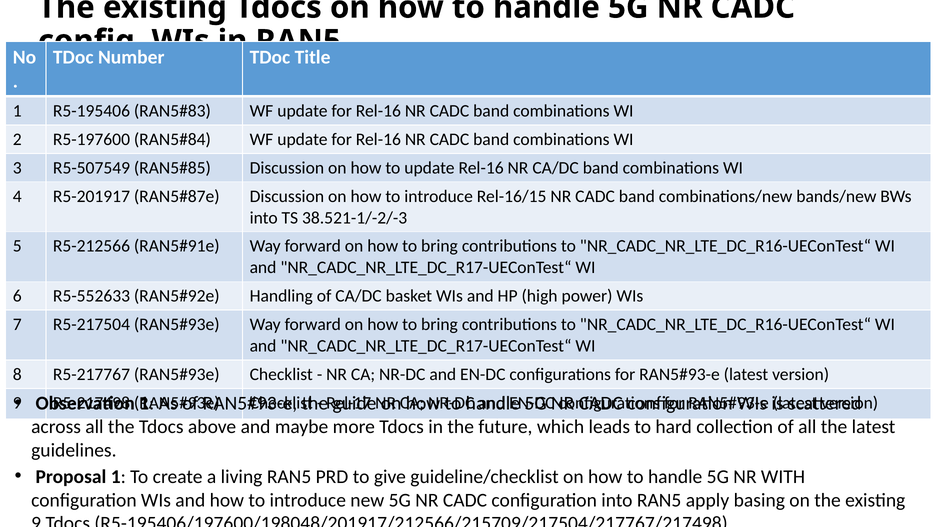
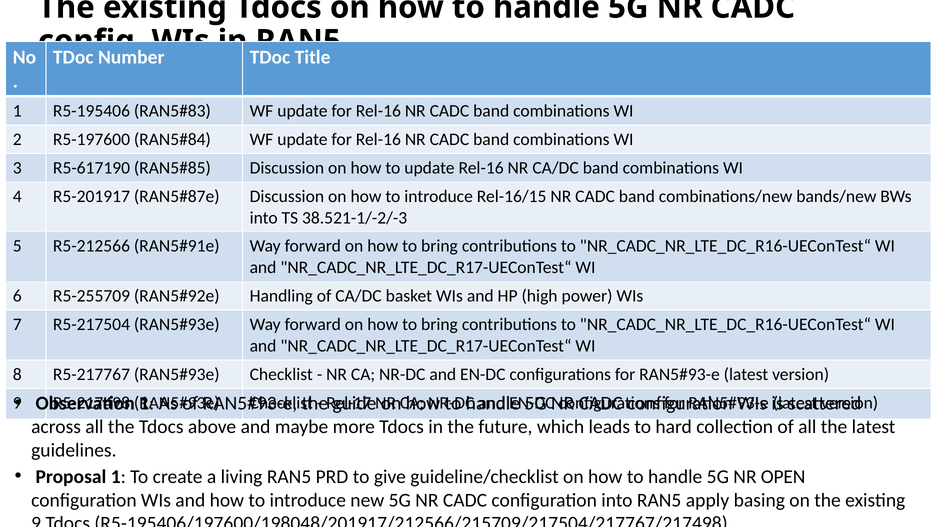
R5-507549: R5-507549 -> R5-617190
R5-552633: R5-552633 -> R5-255709
WITH: WITH -> OPEN
